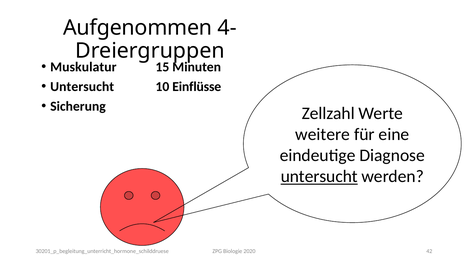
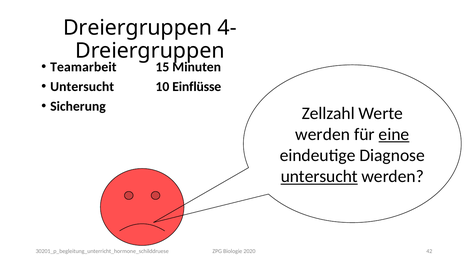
Aufgenommen at (138, 28): Aufgenommen -> Dreiergruppen
Muskulatur: Muskulatur -> Teamarbeit
weitere at (323, 135): weitere -> werden
eine underline: none -> present
